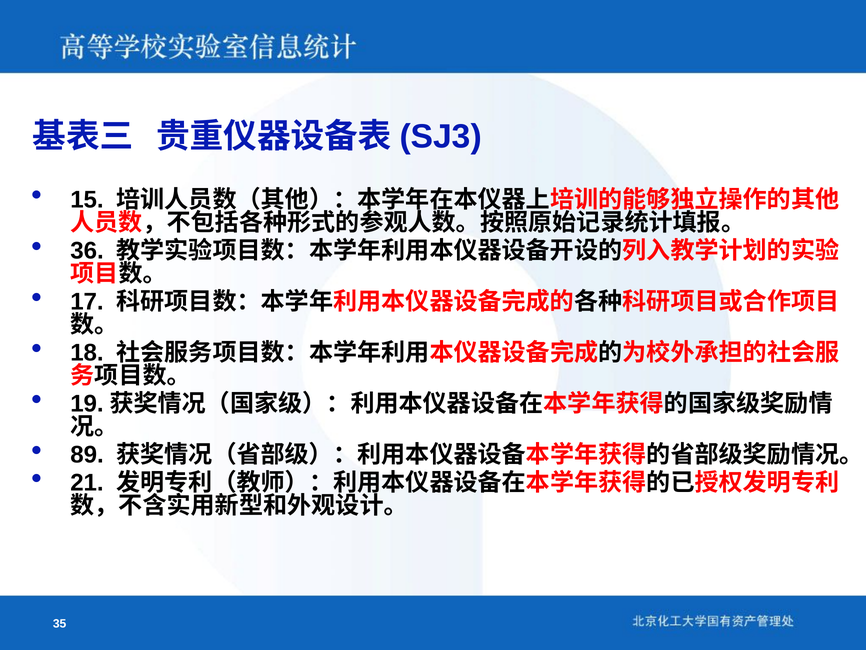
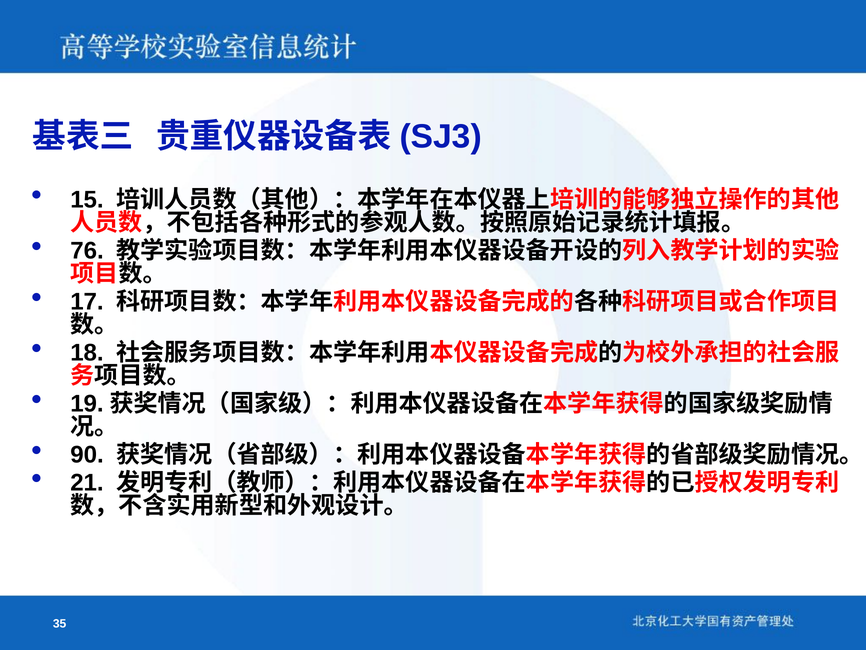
36: 36 -> 76
89: 89 -> 90
